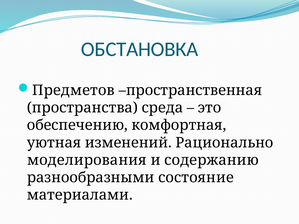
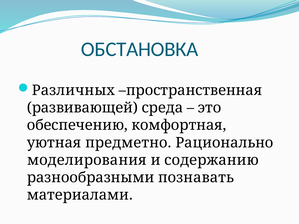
Предметов: Предметов -> Различных
пространства: пространства -> развивающей
изменений: изменений -> предметно
состояние: состояние -> познавать
